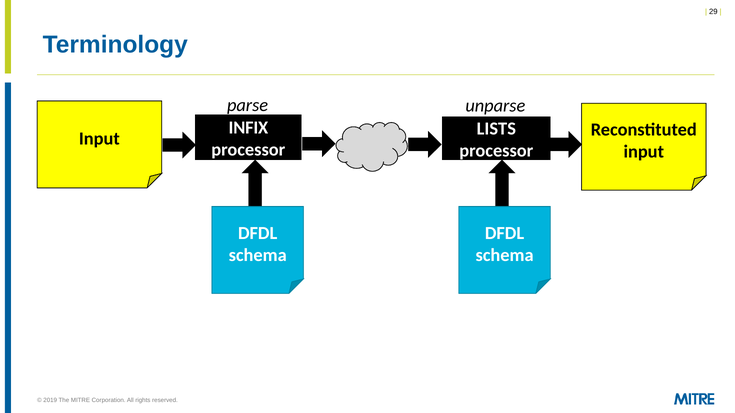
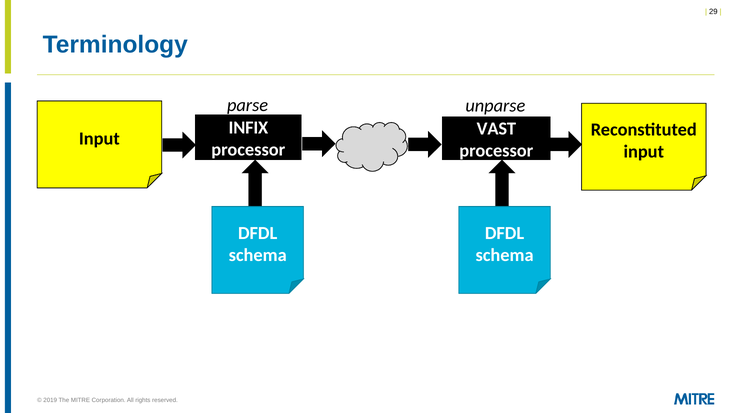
LISTS: LISTS -> VAST
